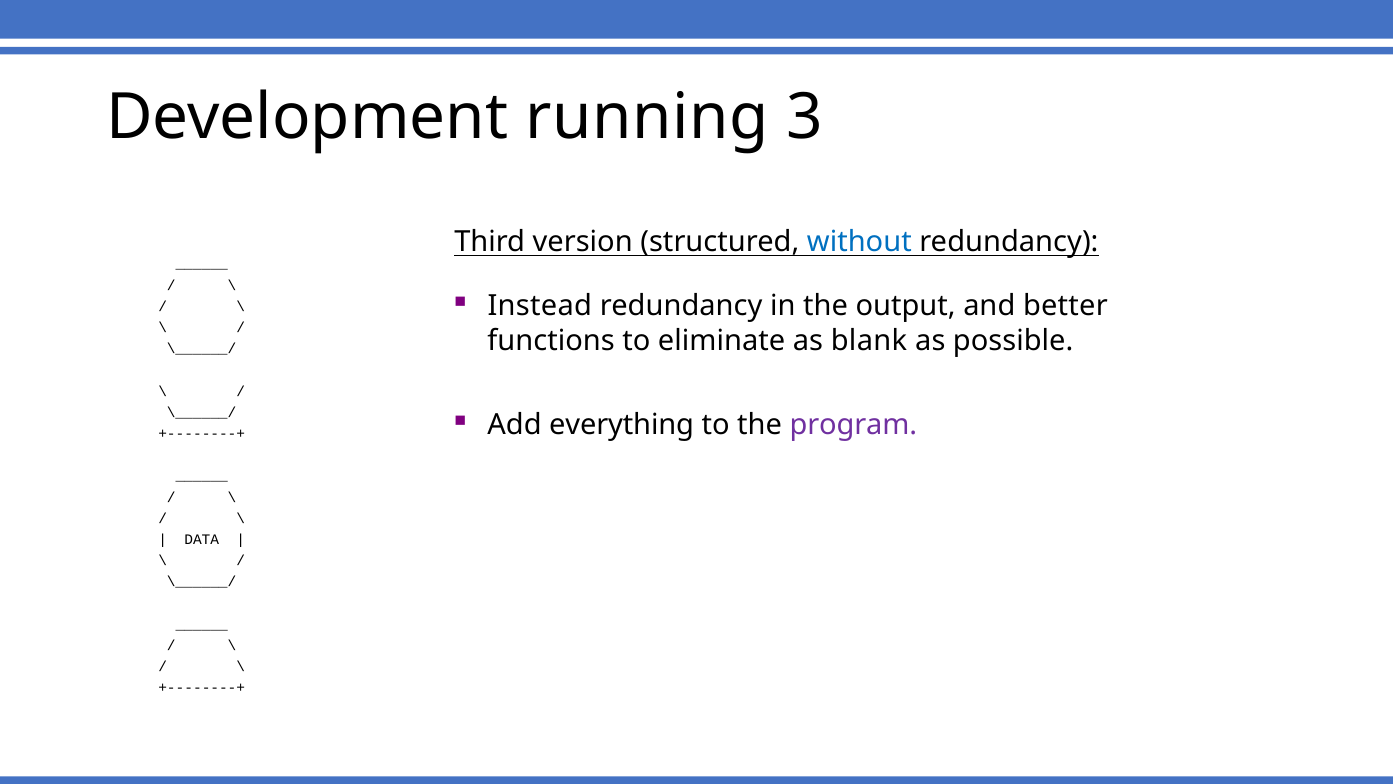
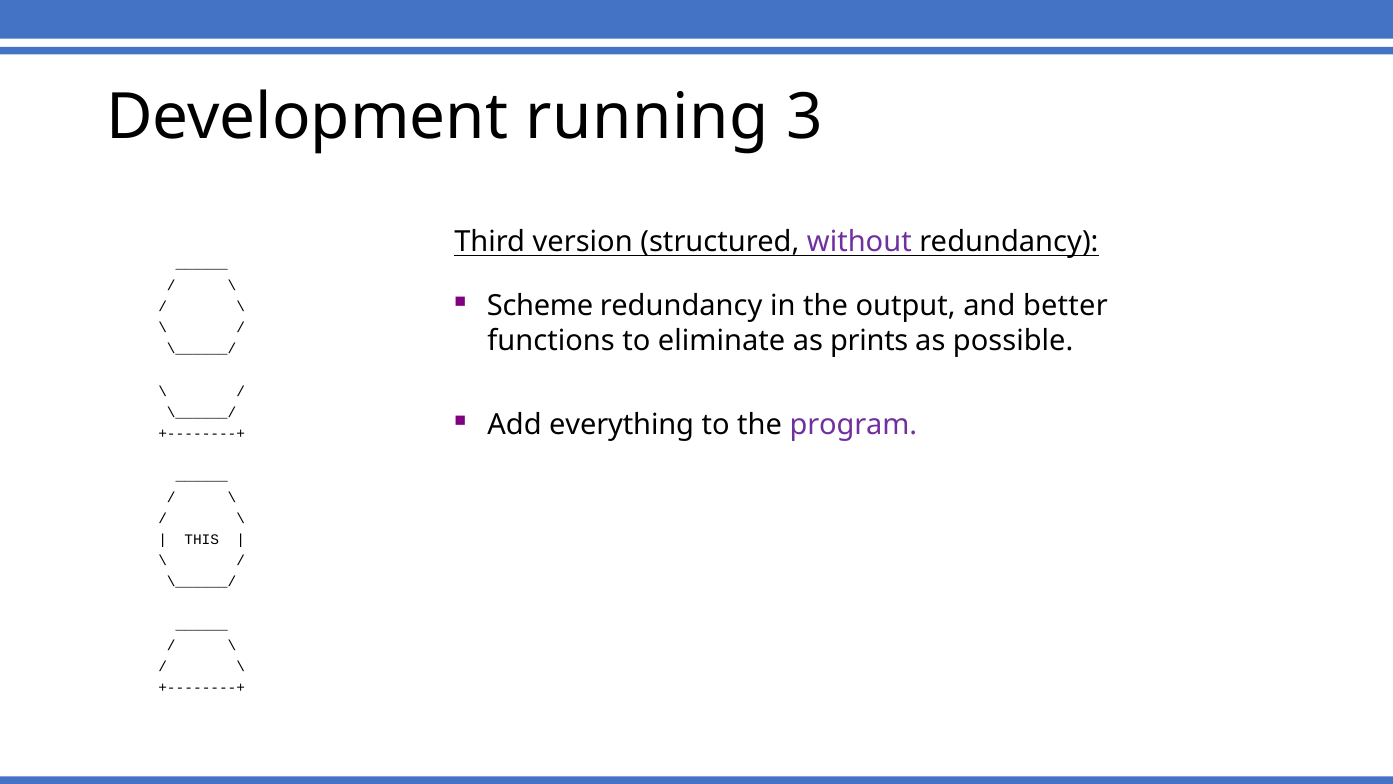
without colour: blue -> purple
Instead: Instead -> Scheme
blank: blank -> prints
DATA: DATA -> THIS
